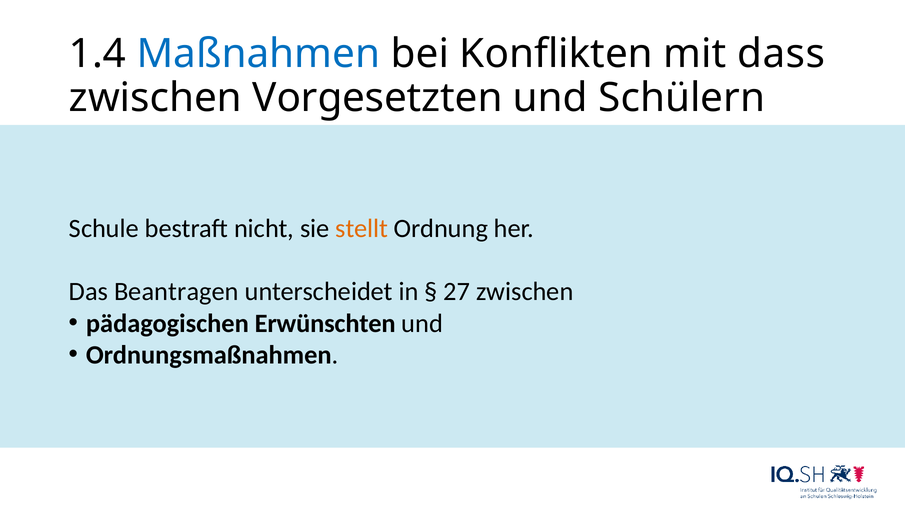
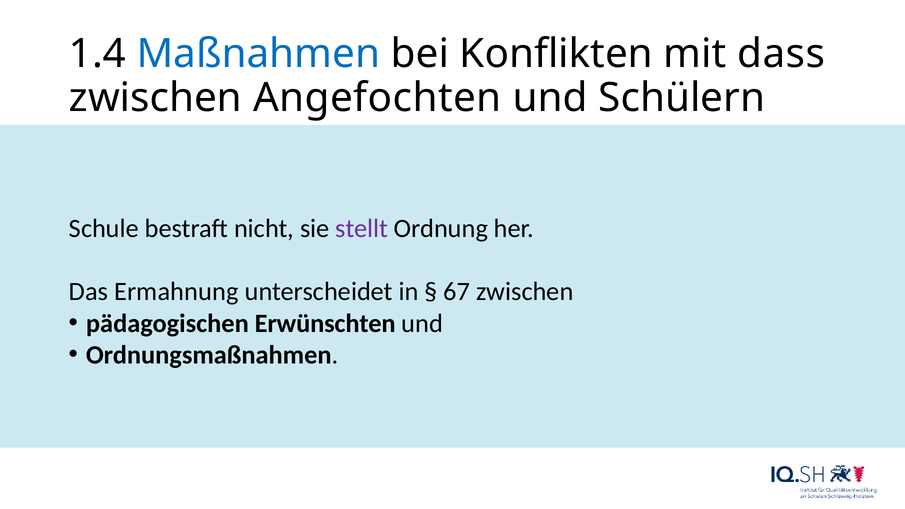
Vorgesetzten: Vorgesetzten -> Angefochten
stellt colour: orange -> purple
Beantragen: Beantragen -> Ermahnung
27: 27 -> 67
